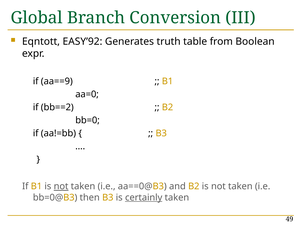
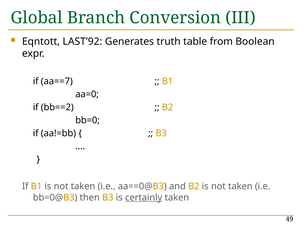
EASY’92: EASY’92 -> LAST’92
aa==9: aa==9 -> aa==7
not at (61, 186) underline: present -> none
